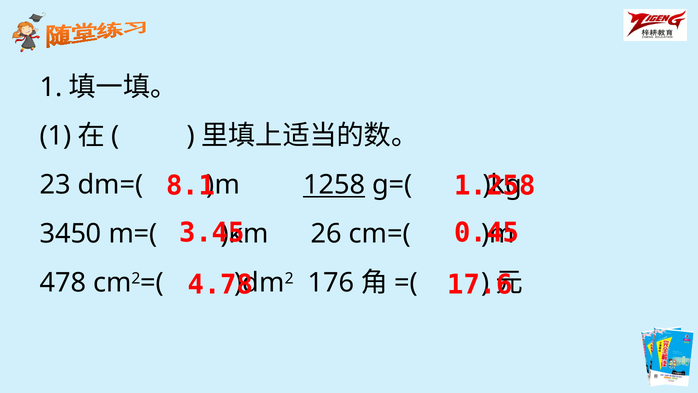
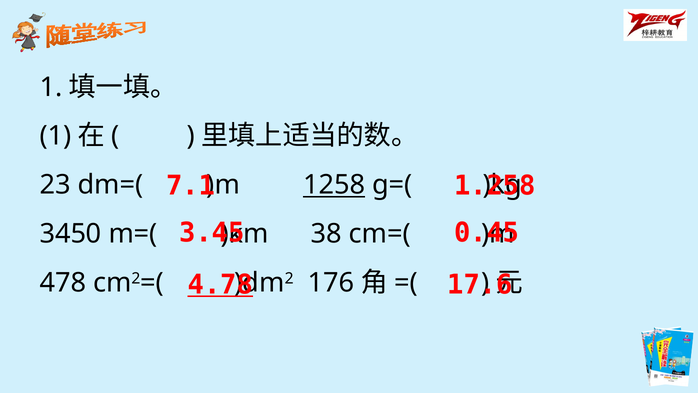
8.1: 8.1 -> 7.1
26: 26 -> 38
4.78 underline: none -> present
